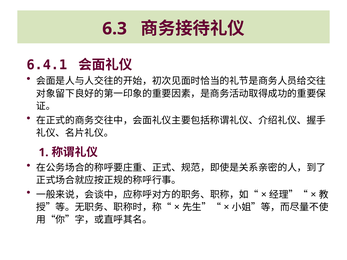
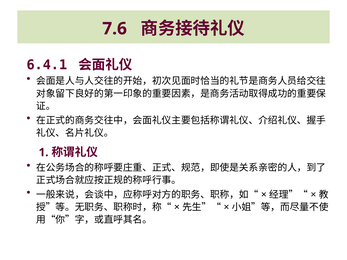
6.3: 6.3 -> 7.6
